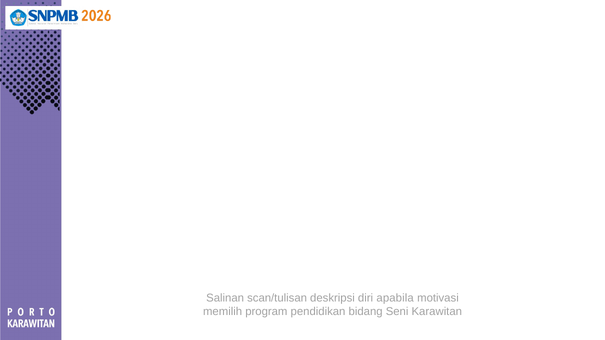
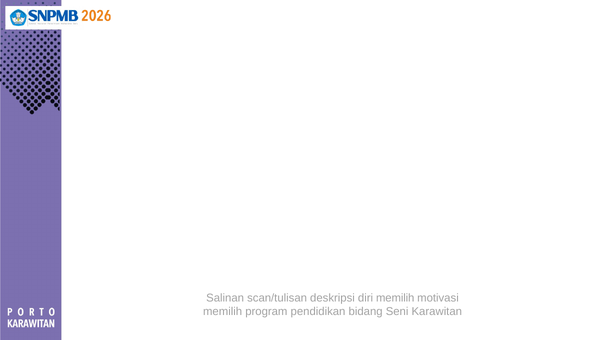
diri apabila: apabila -> memilih
